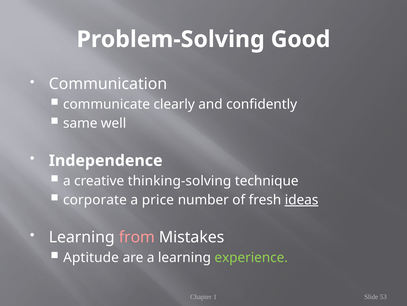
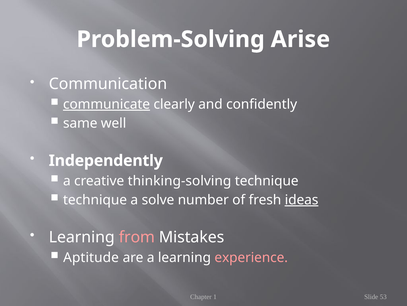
Good: Good -> Arise
communicate underline: none -> present
Independence: Independence -> Independently
corporate at (95, 199): corporate -> technique
price: price -> solve
experience colour: light green -> pink
